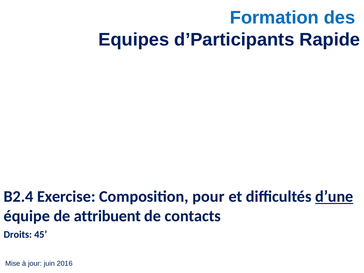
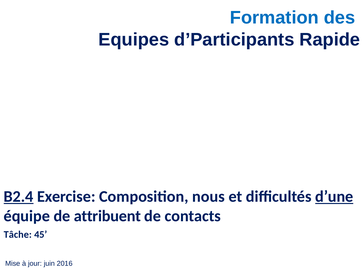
B2.4 underline: none -> present
pour: pour -> nous
Droits: Droits -> Tâche
